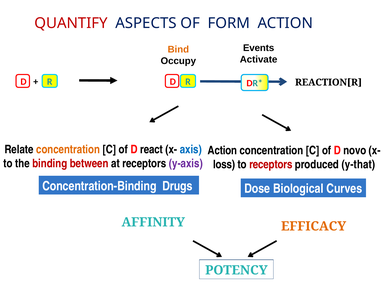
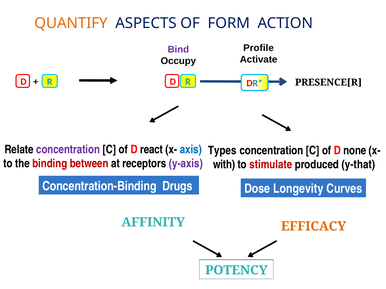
QUANTIFY colour: red -> orange
Events: Events -> Profile
Bind colour: orange -> purple
REACTION[R: REACTION[R -> PRESENCE[R
concentration at (68, 150) colour: orange -> purple
Action at (222, 151): Action -> Types
novo: novo -> none
loss: loss -> with
to receptors: receptors -> stimulate
Biological: Biological -> Longevity
